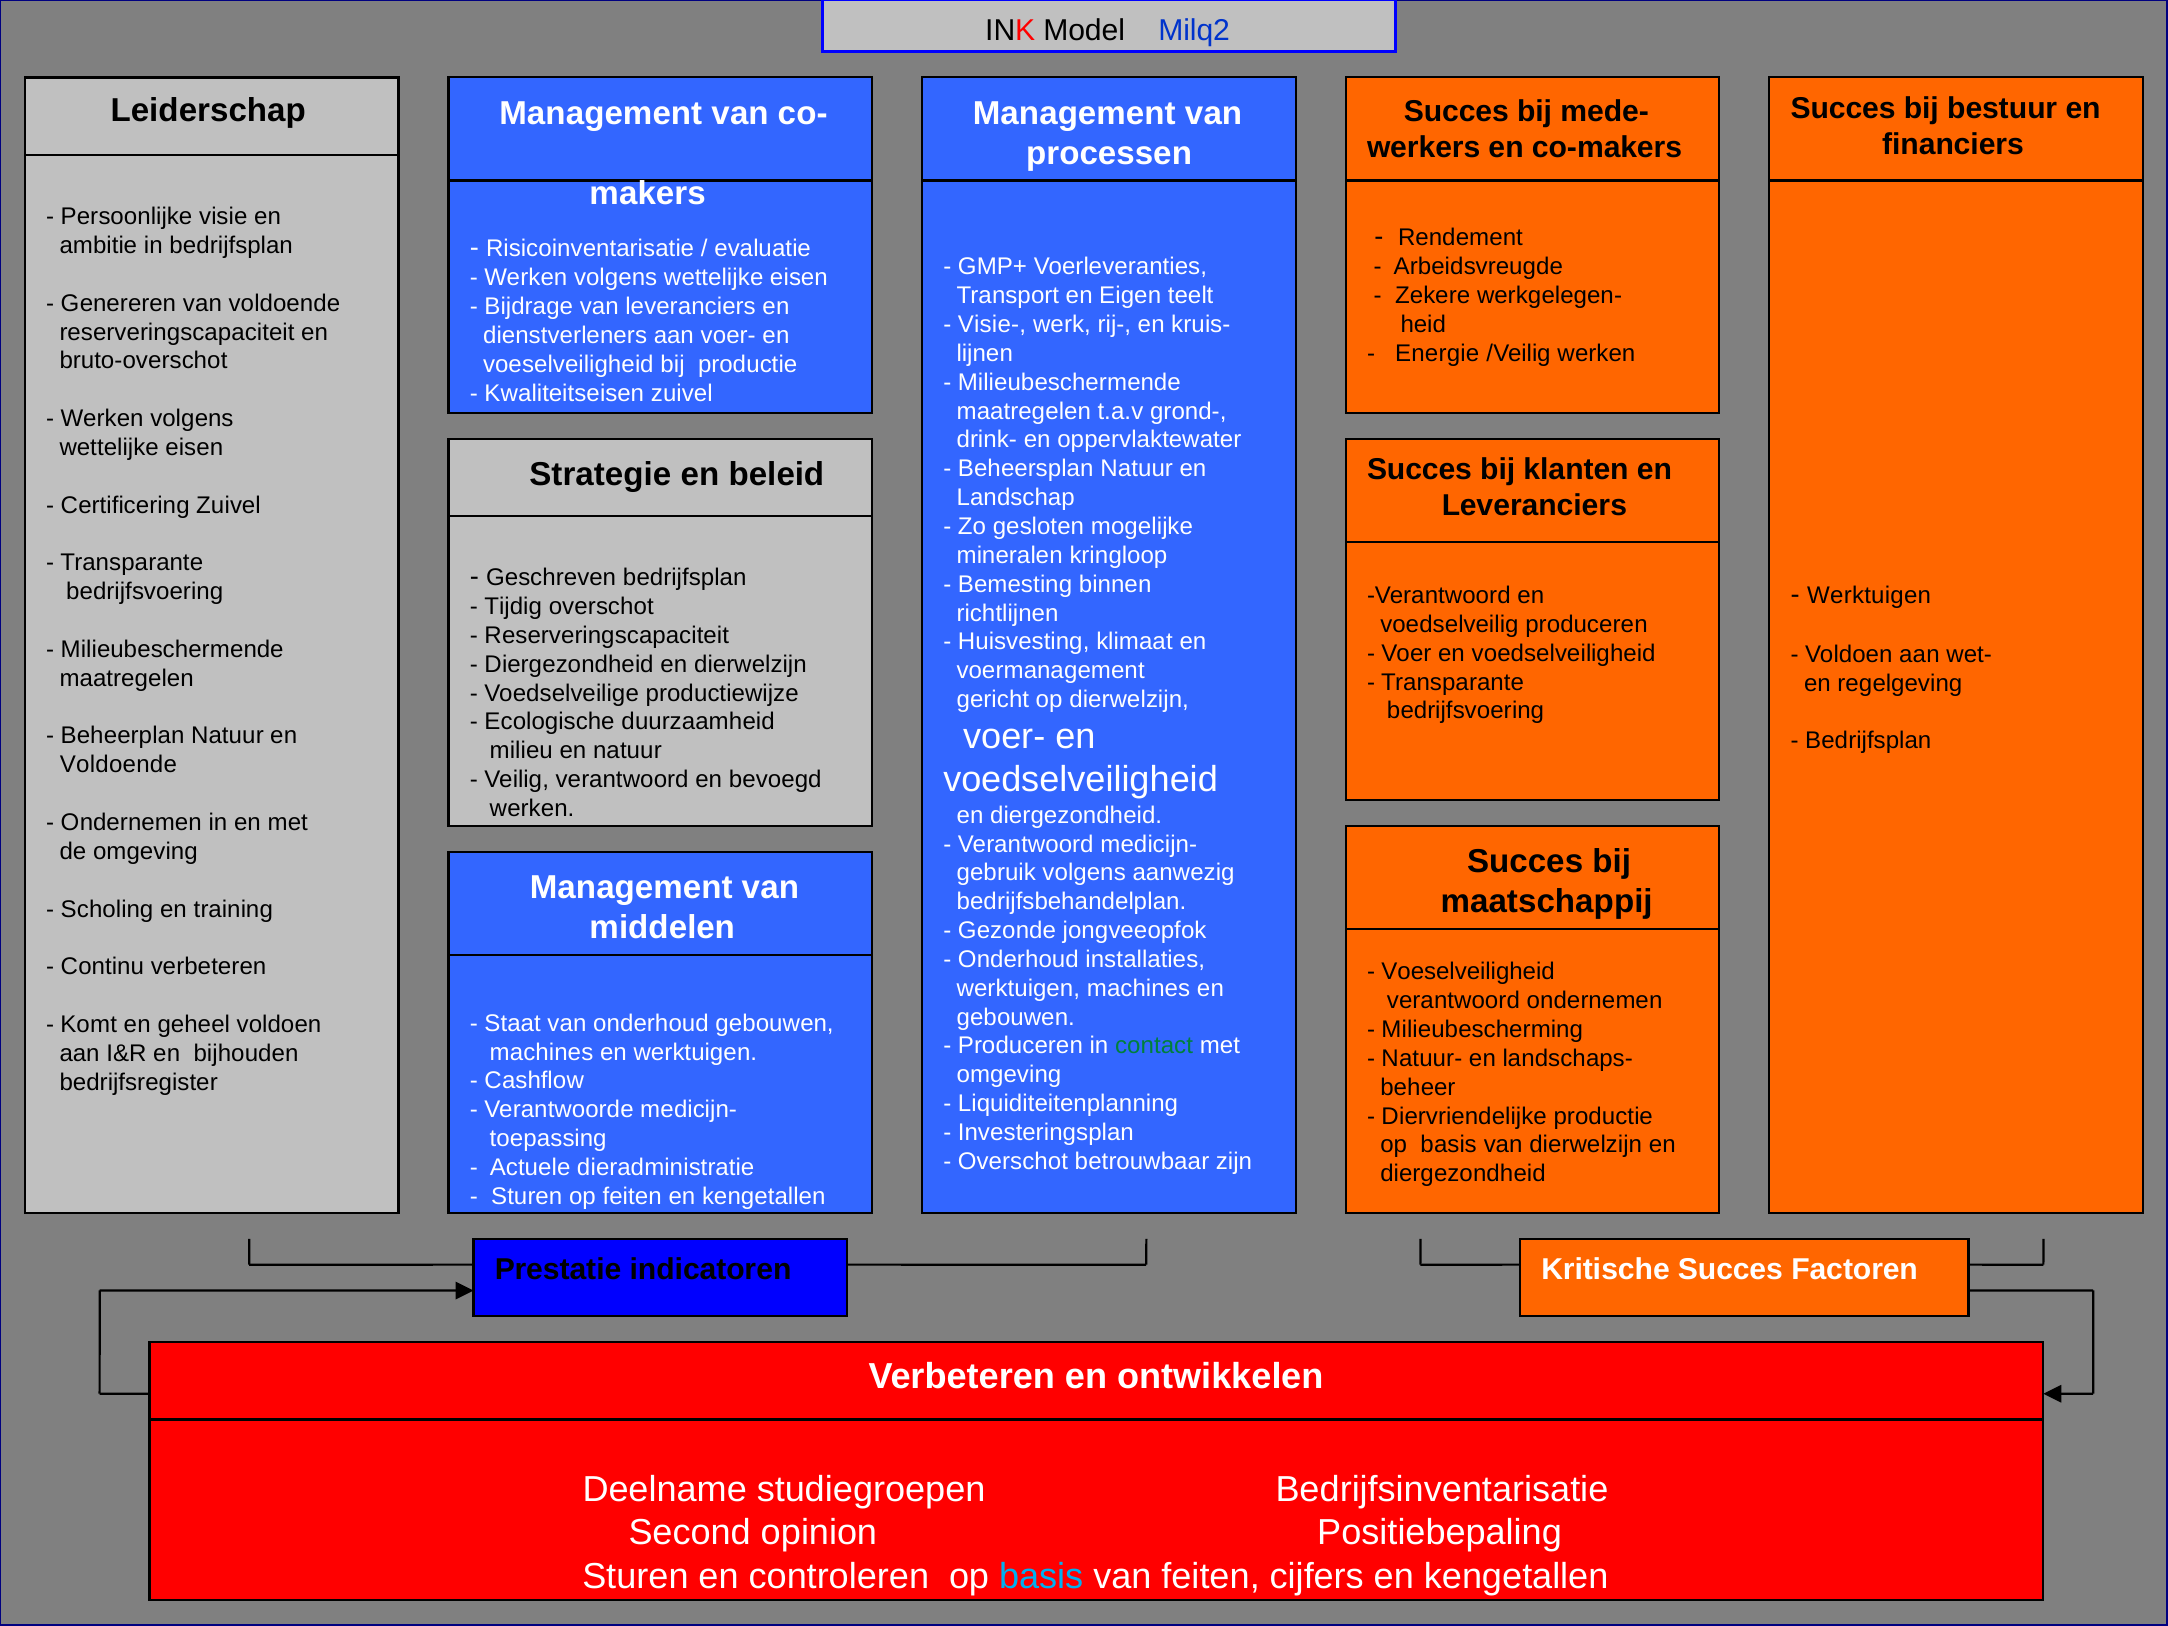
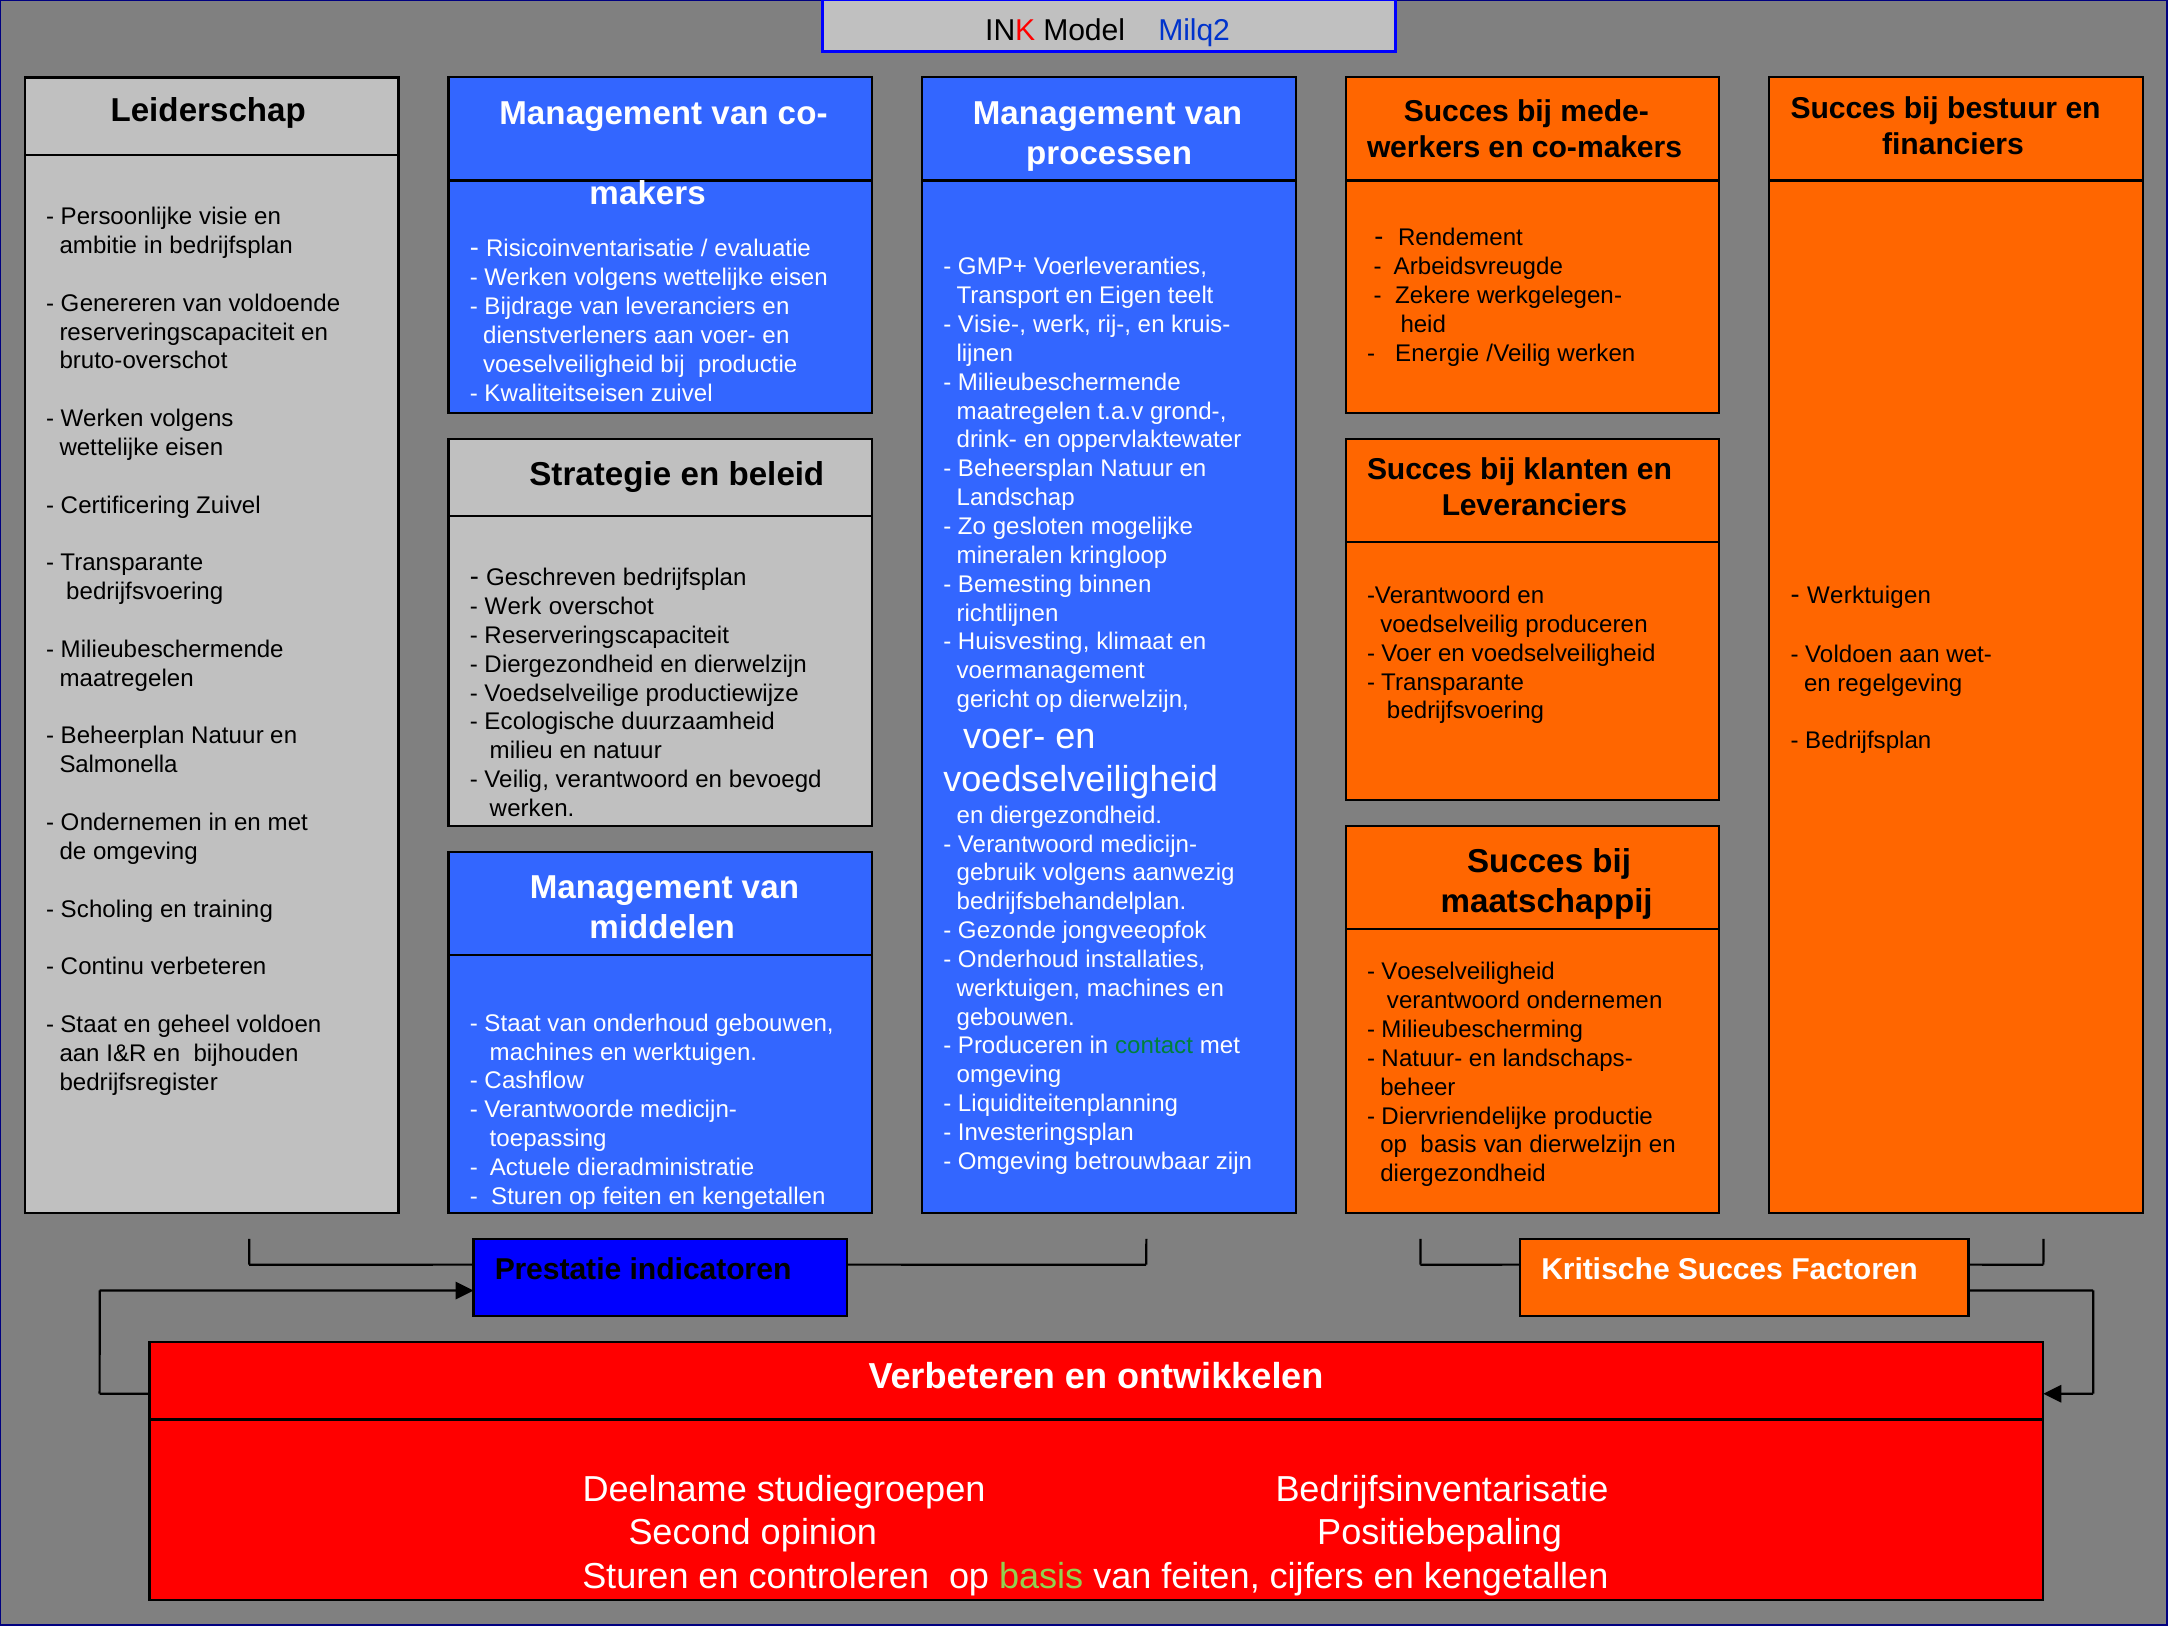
Tijdig at (513, 607): Tijdig -> Werk
Voldoende at (118, 765): Voldoende -> Salmonella
Komt at (89, 1025): Komt -> Staat
Overschot at (1013, 1161): Overschot -> Omgeving
basis at (1041, 1576) colour: light blue -> light green
